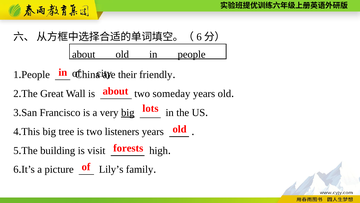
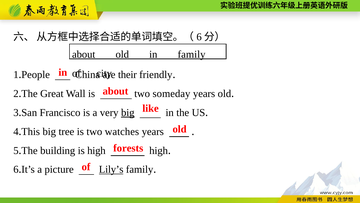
in people: people -> family
lots: lots -> like
listeners: listeners -> watches
is visit: visit -> high
Lily’s underline: none -> present
